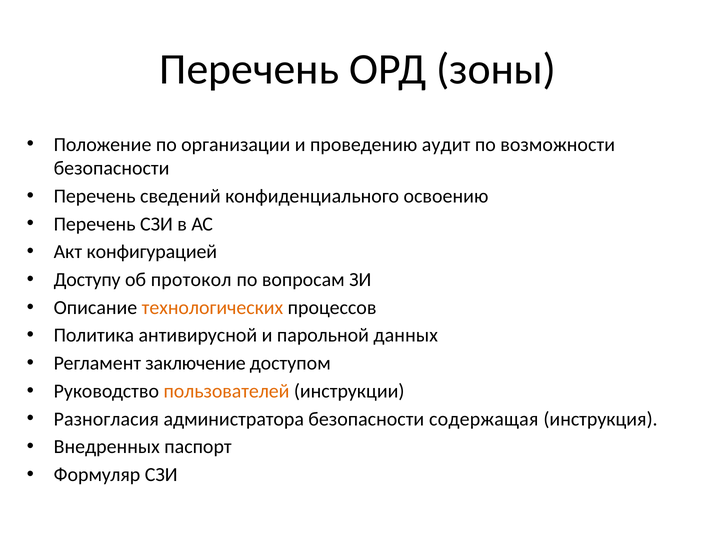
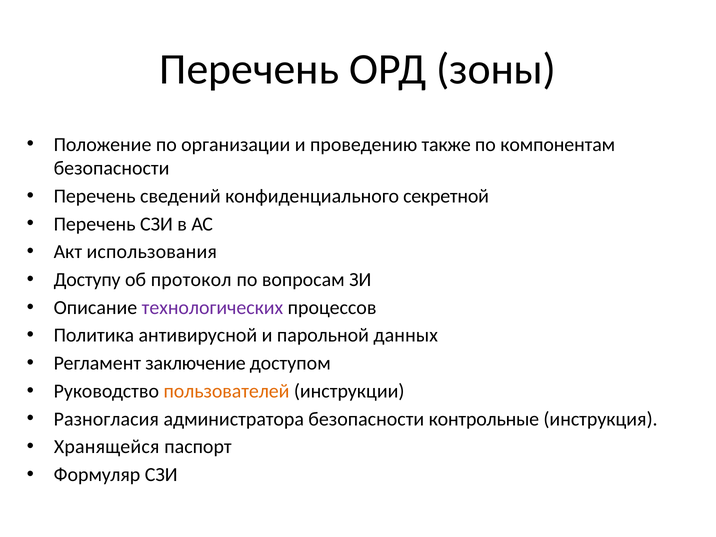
аудит: аудит -> также
возможности: возможности -> компонентам
освоению: освоению -> секретной
конфигурацией: конфигурацией -> использования
технологических colour: orange -> purple
содержащая: содержащая -> контрольные
Внедренных: Внедренных -> Хранящейся
